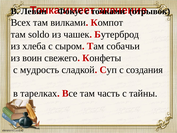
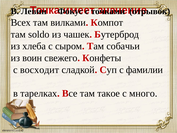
мудрость: мудрость -> восходит
создания: создания -> фамилии
часть: часть -> такое
тайны: тайны -> много
